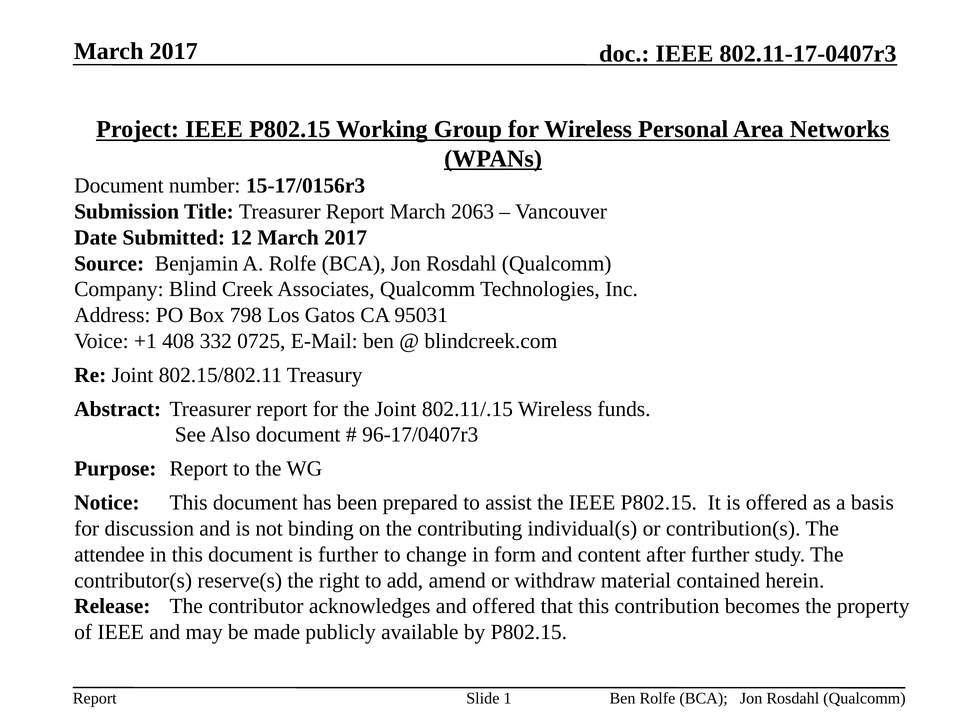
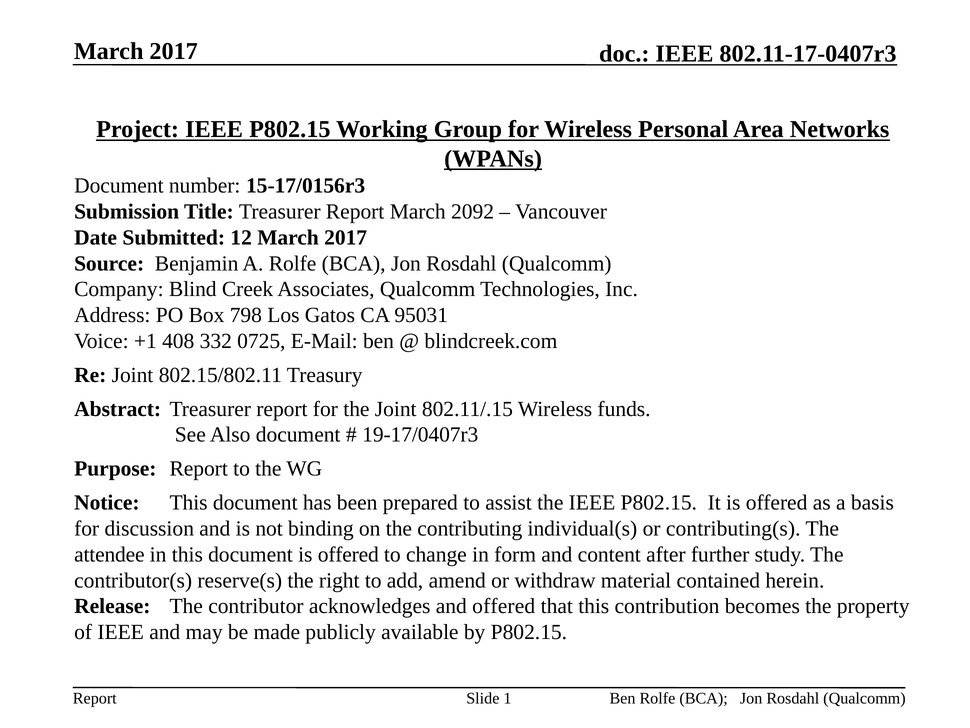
2063: 2063 -> 2092
96-17/0407r3: 96-17/0407r3 -> 19-17/0407r3
contribution(s: contribution(s -> contributing(s
document is further: further -> offered
